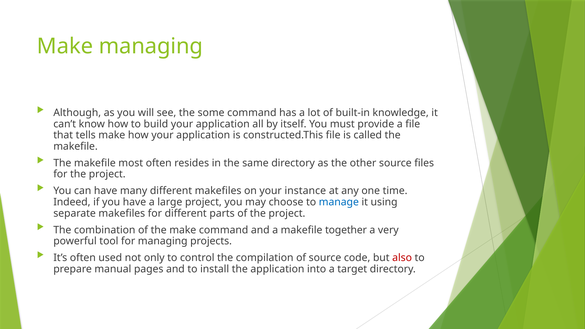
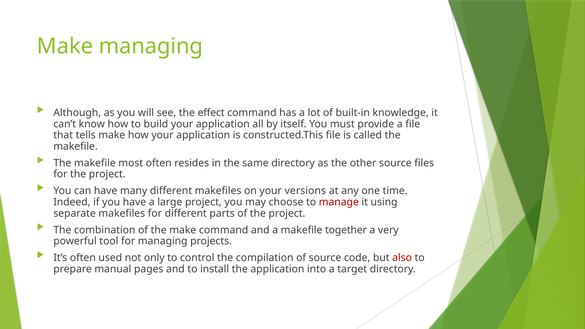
some: some -> effect
instance: instance -> versions
manage colour: blue -> red
